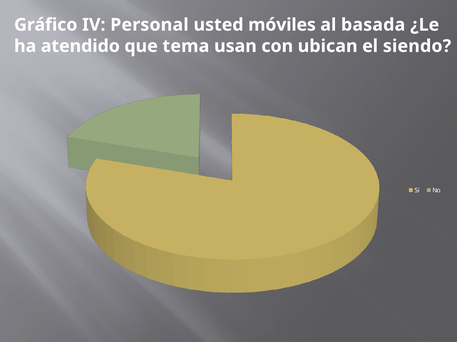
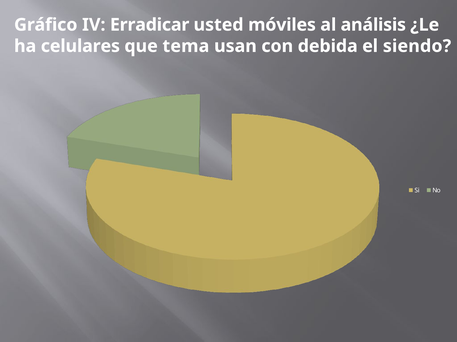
Personal: Personal -> Erradicar
basada: basada -> análisis
atendido: atendido -> celulares
ubican: ubican -> debida
